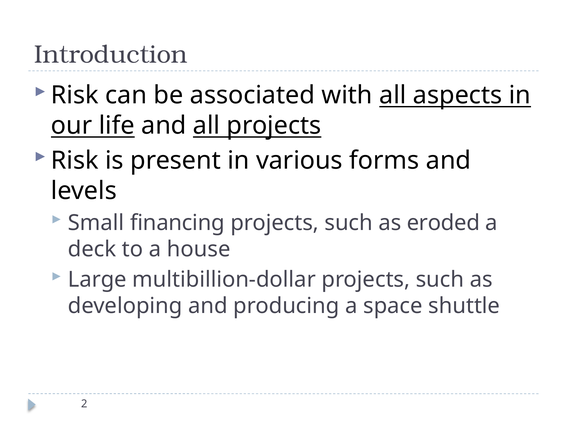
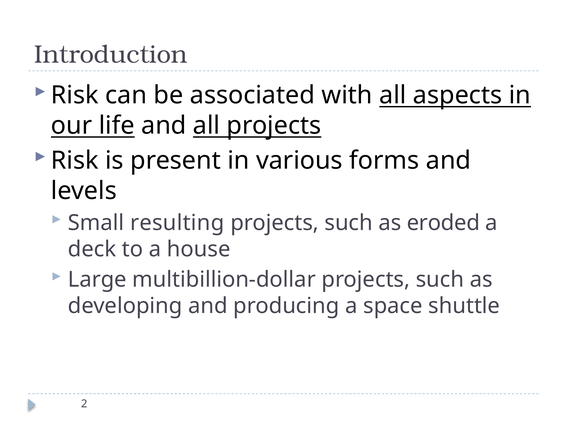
financing: financing -> resulting
